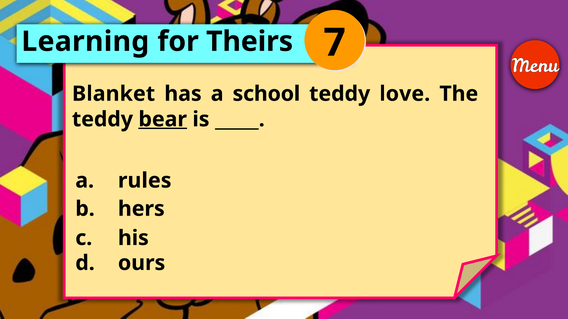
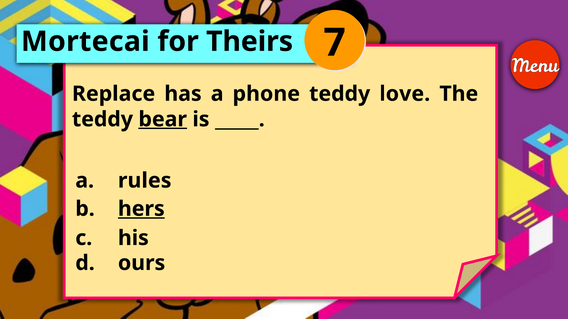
Learning: Learning -> Mortecai
Blanket: Blanket -> Replace
school: school -> phone
hers underline: none -> present
